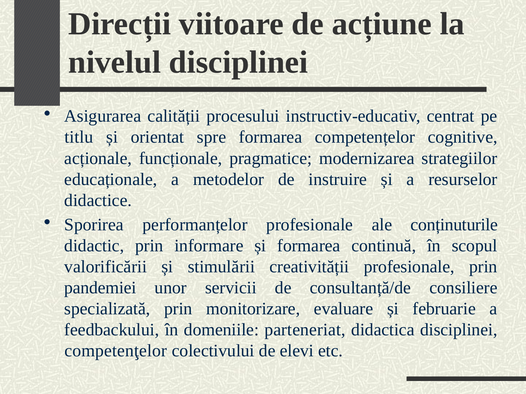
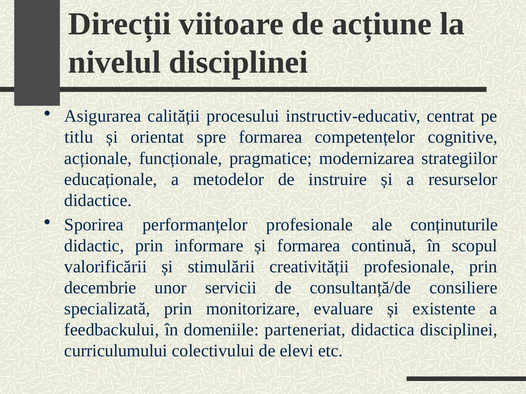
pandemiei: pandemiei -> decembrie
februarie: februarie -> existente
competenţelor: competenţelor -> curriculumului
